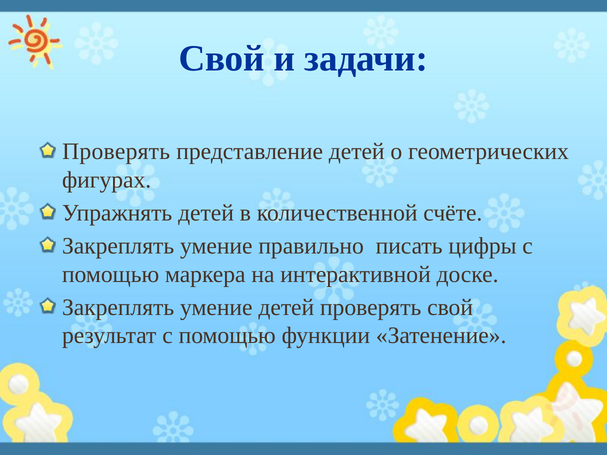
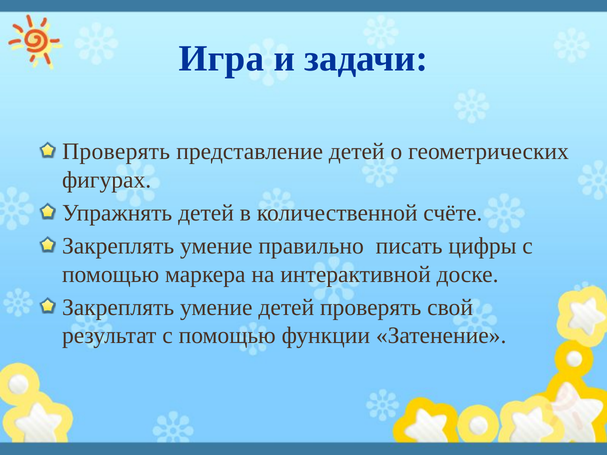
Свой at (222, 59): Свой -> Игра
